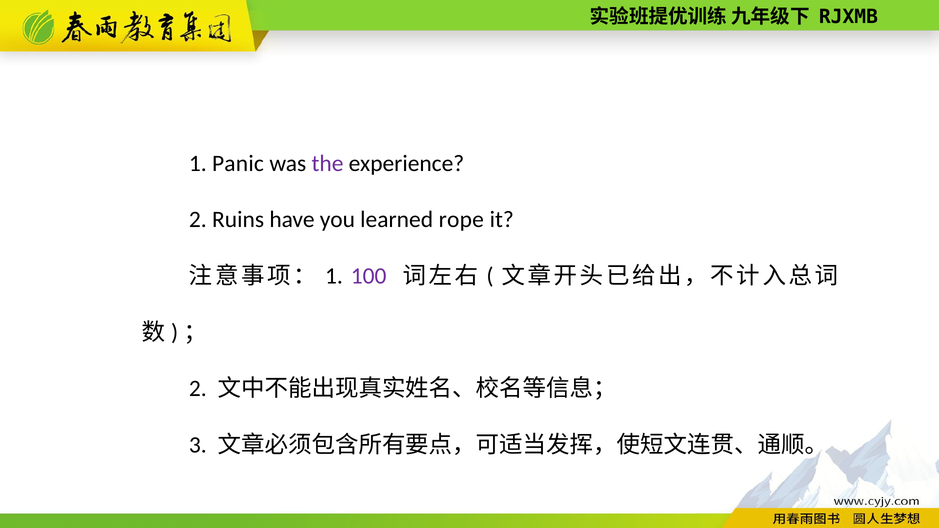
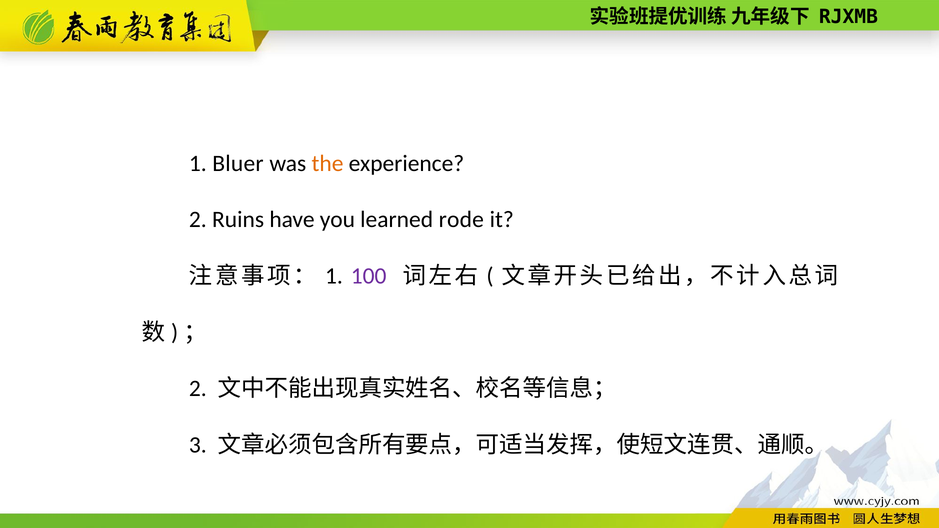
Panic: Panic -> Bluer
the colour: purple -> orange
rope: rope -> rode
